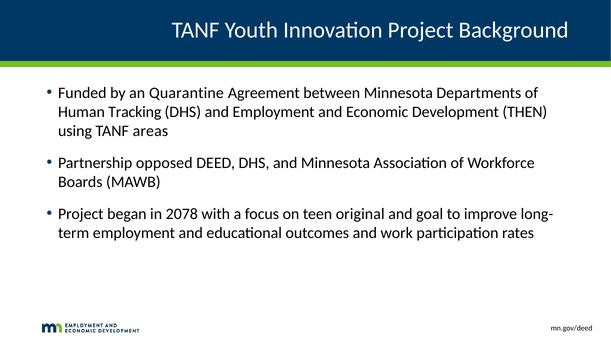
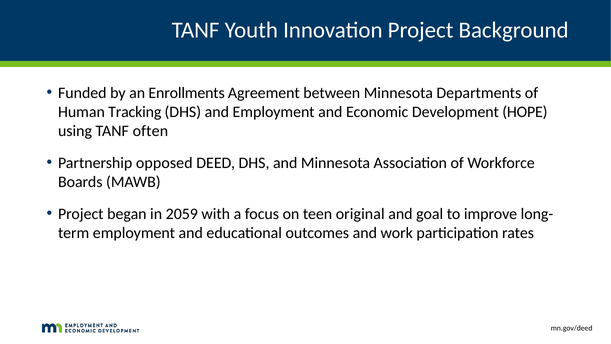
Quarantine: Quarantine -> Enrollments
THEN: THEN -> HOPE
areas: areas -> often
2078: 2078 -> 2059
